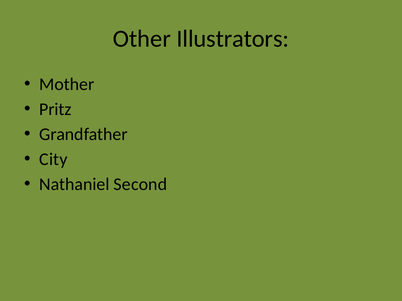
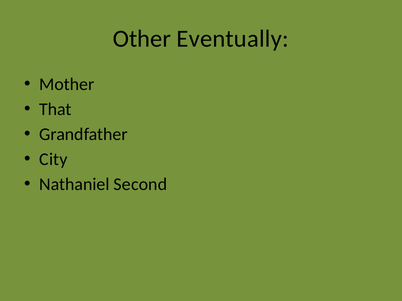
Illustrators: Illustrators -> Eventually
Pritz: Pritz -> That
